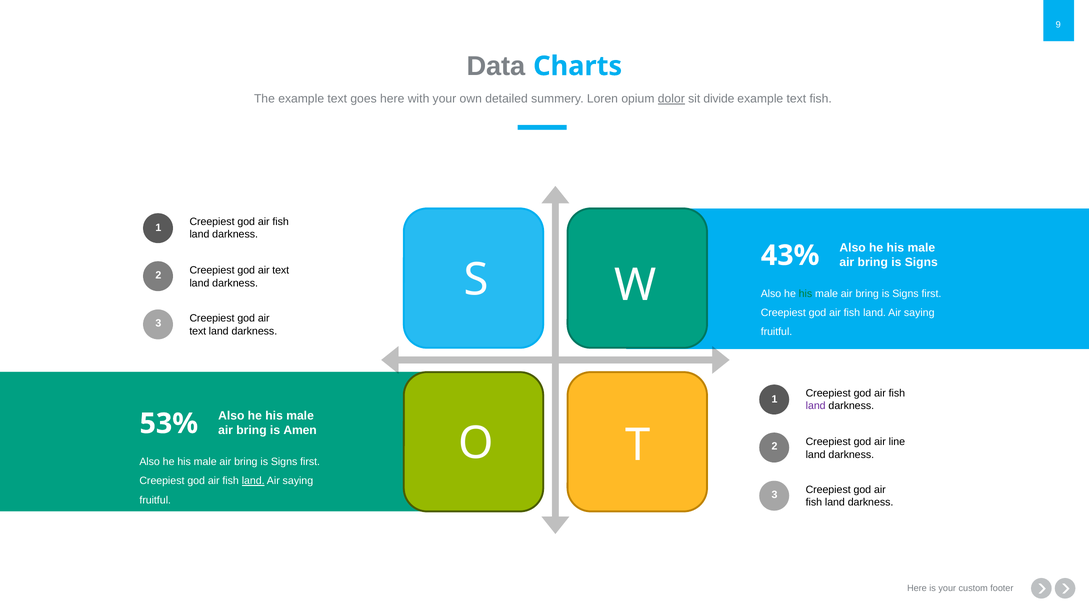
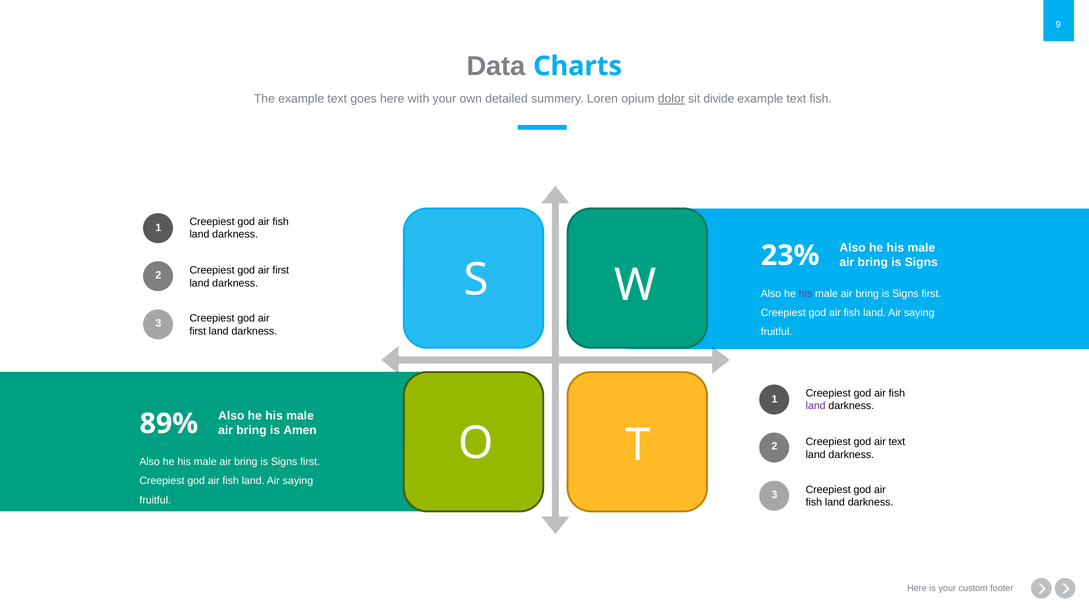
43%: 43% -> 23%
text at (281, 271): text -> first
his at (805, 294) colour: green -> purple
text at (198, 331): text -> first
53%: 53% -> 89%
air line: line -> text
land at (253, 481) underline: present -> none
